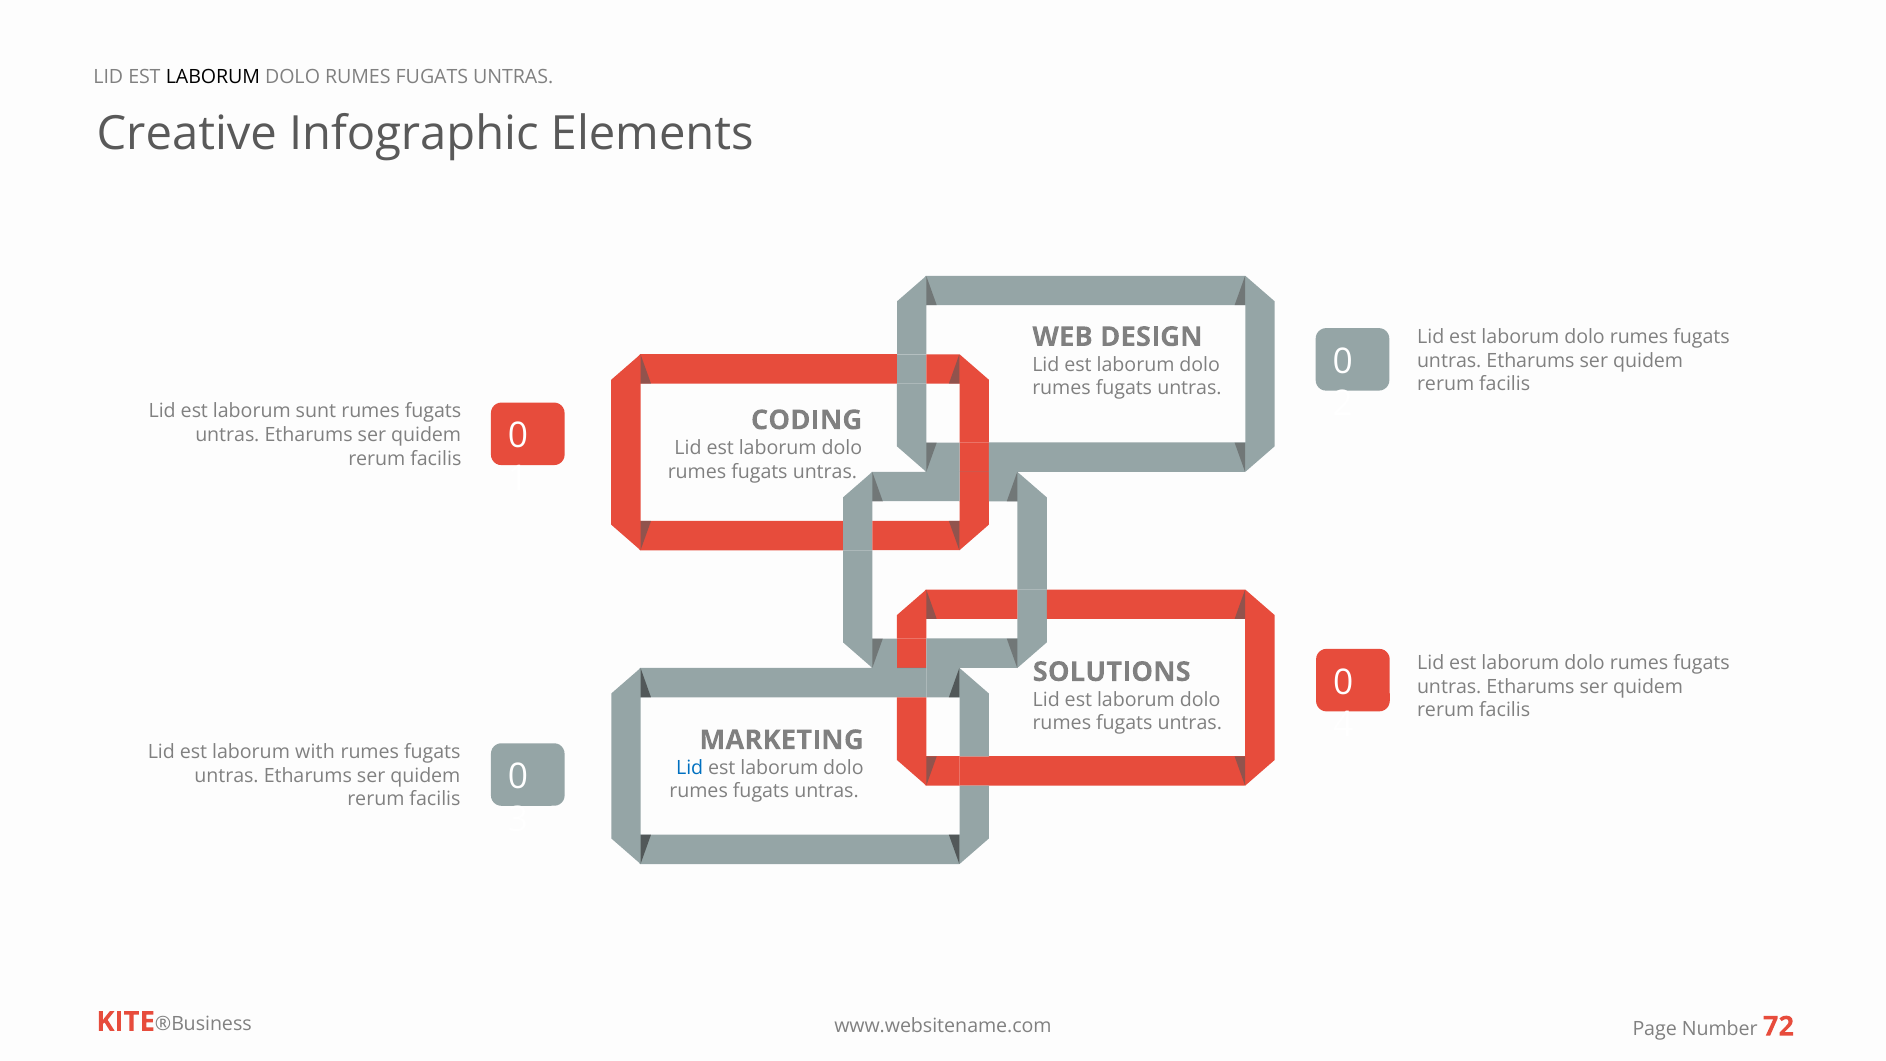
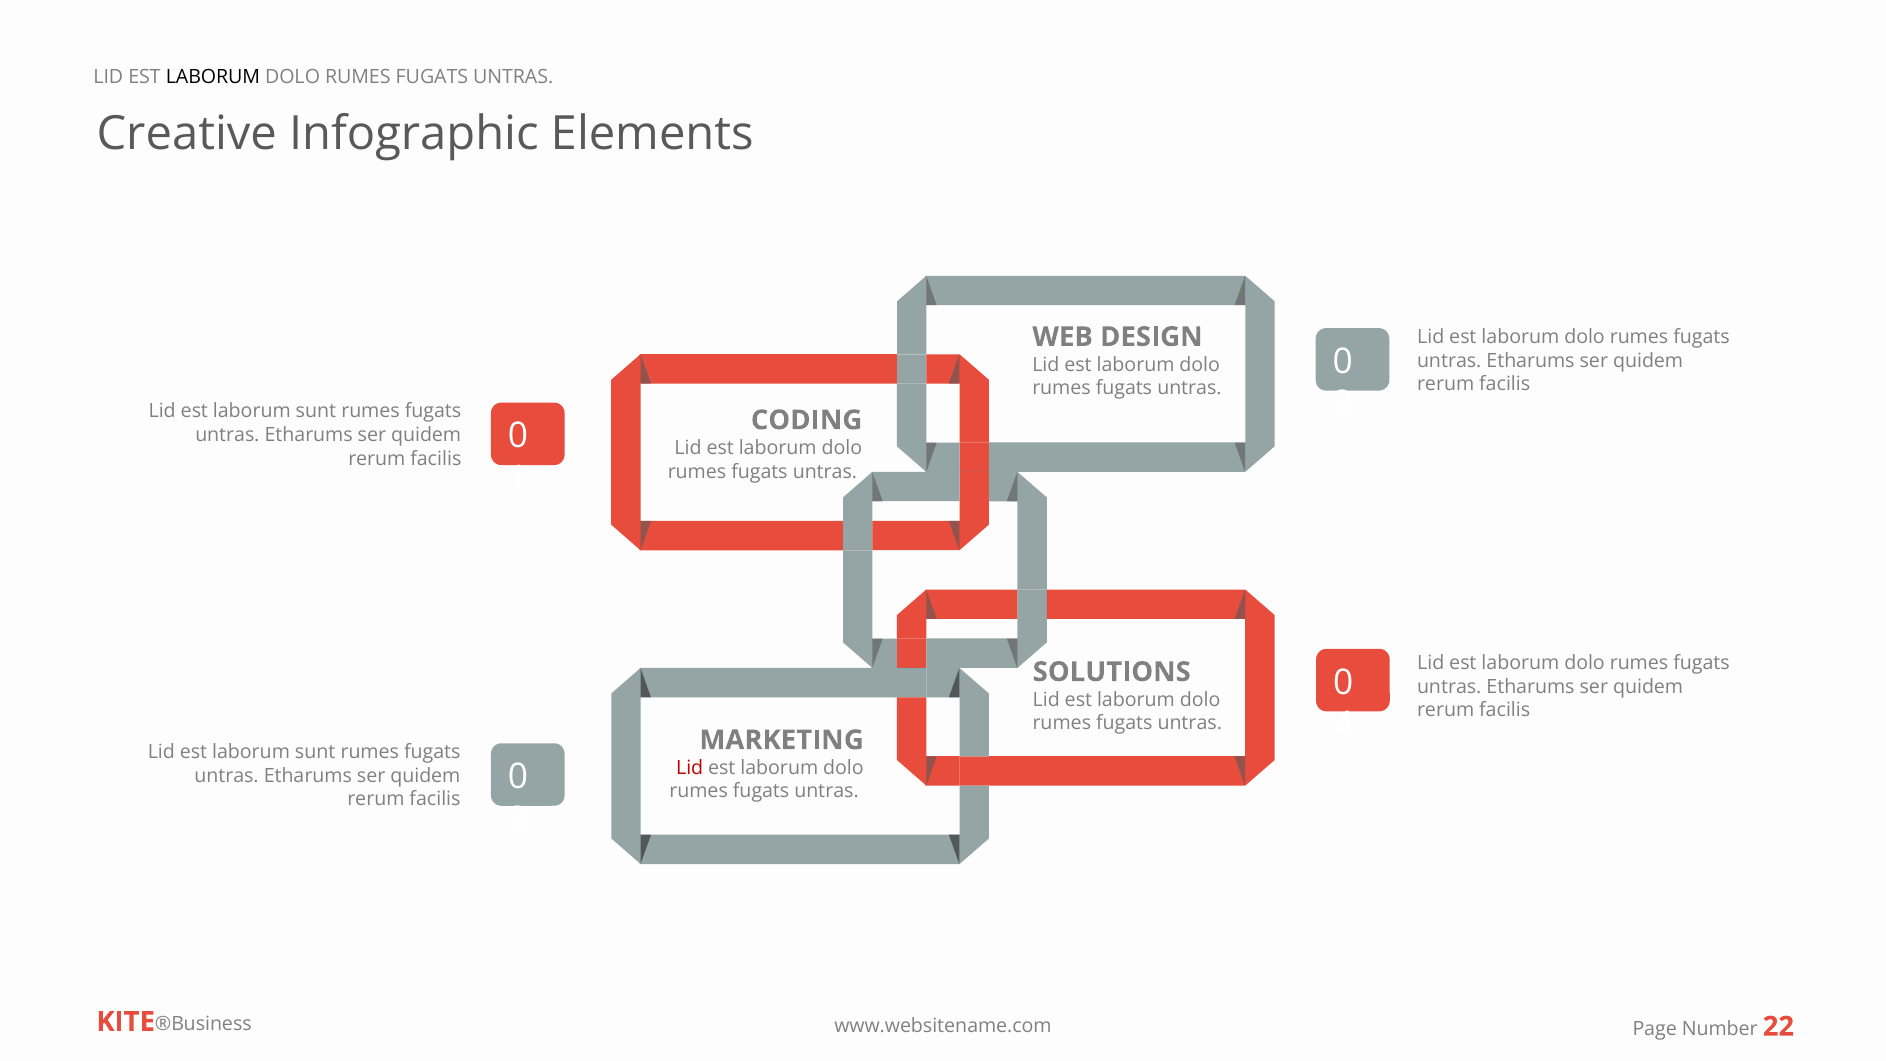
with at (315, 752): with -> sunt
Lid at (690, 768) colour: blue -> red
72: 72 -> 22
